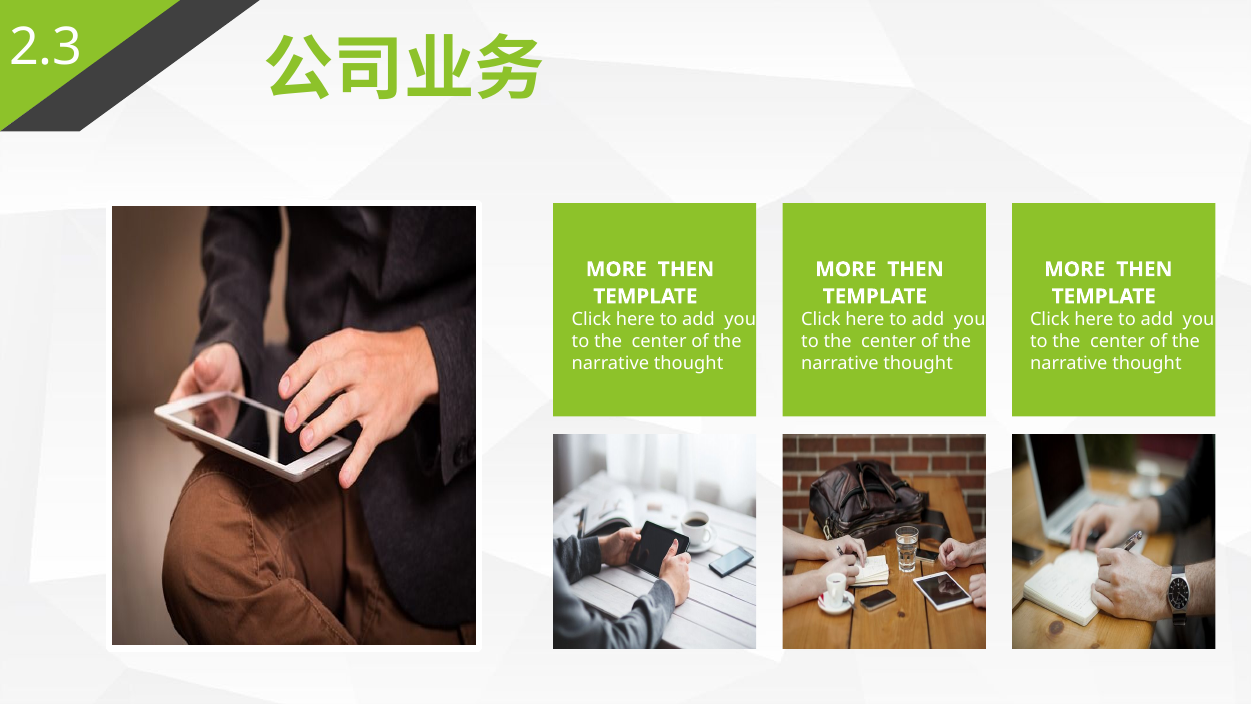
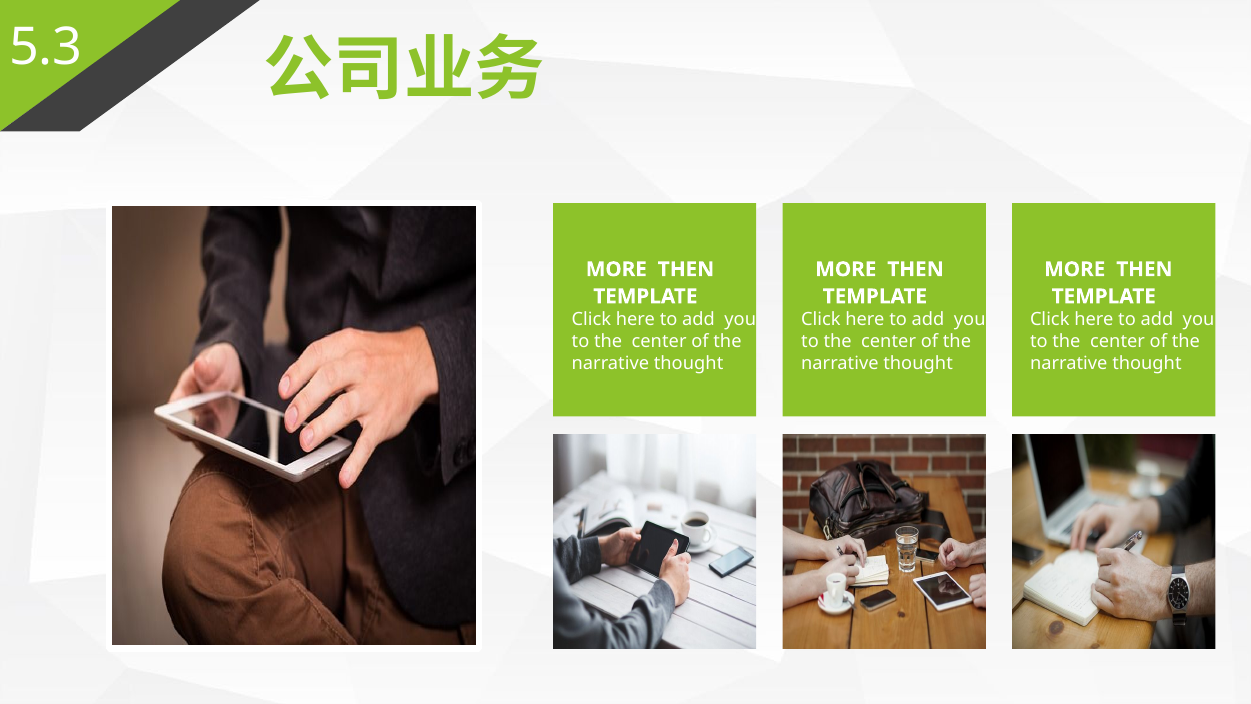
2.3: 2.3 -> 5.3
